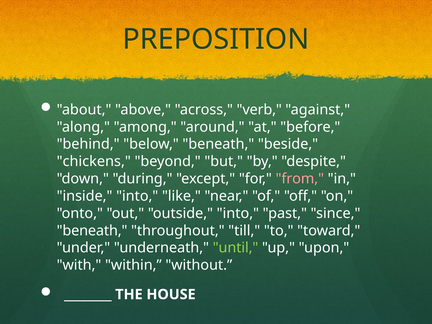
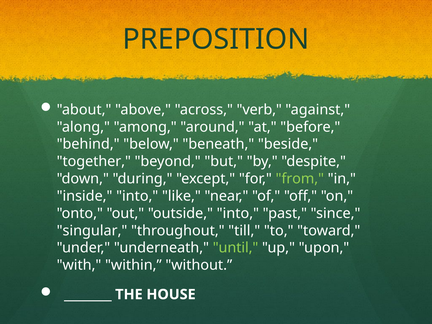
chickens: chickens -> together
from colour: pink -> light green
beneath at (92, 231): beneath -> singular
